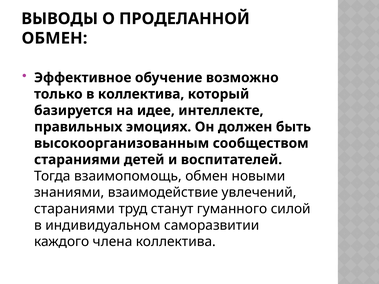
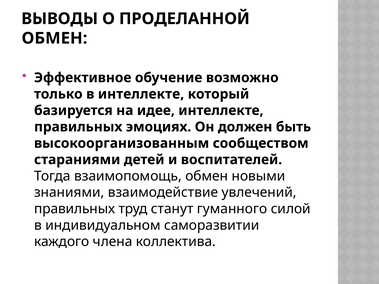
в коллектива: коллектива -> интеллекте
стараниями at (74, 209): стараниями -> правильных
